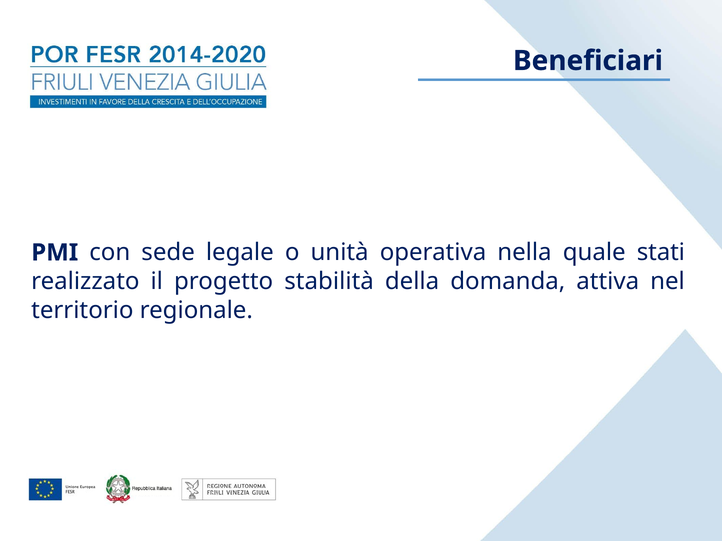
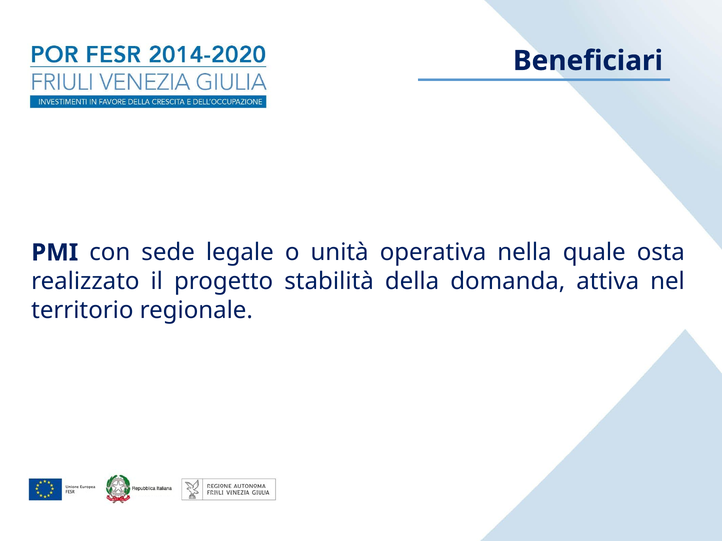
stati: stati -> osta
